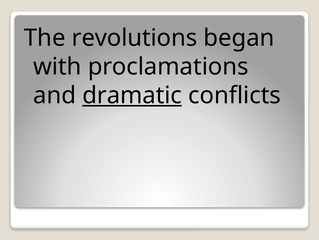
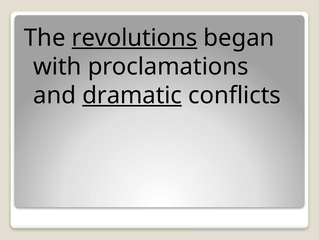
revolutions underline: none -> present
